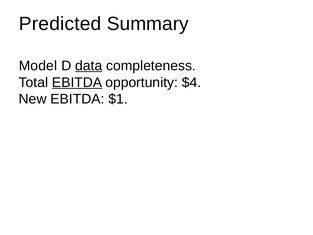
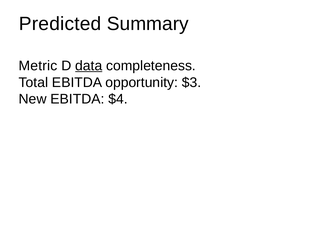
Model: Model -> Metric
EBITDA at (77, 82) underline: present -> none
$4: $4 -> $3
$1: $1 -> $4
